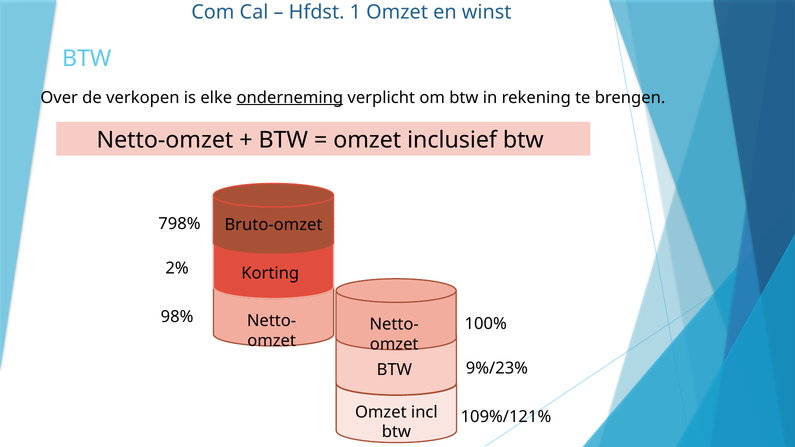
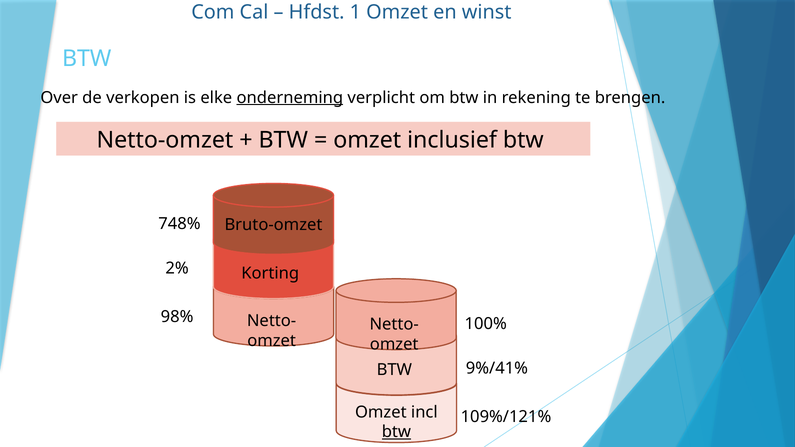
798%: 798% -> 748%
9%/23%: 9%/23% -> 9%/41%
btw at (396, 432) underline: none -> present
